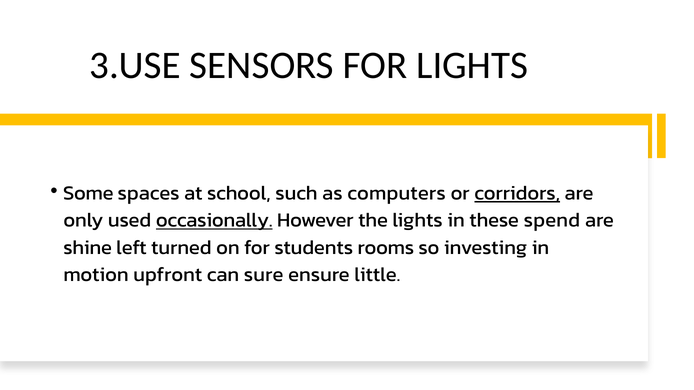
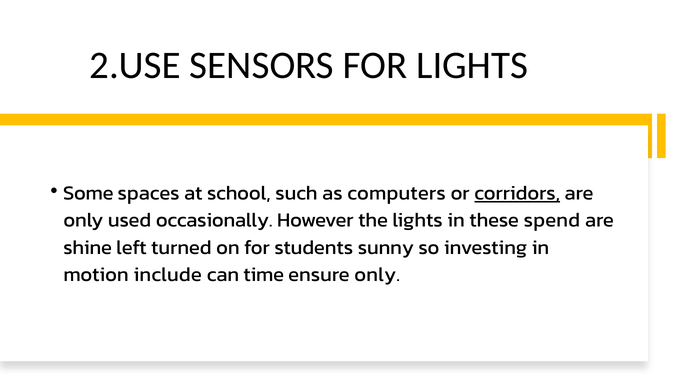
3.USE: 3.USE -> 2.USE
occasionally underline: present -> none
rooms: rooms -> sunny
upfront: upfront -> include
sure: sure -> time
ensure little: little -> only
